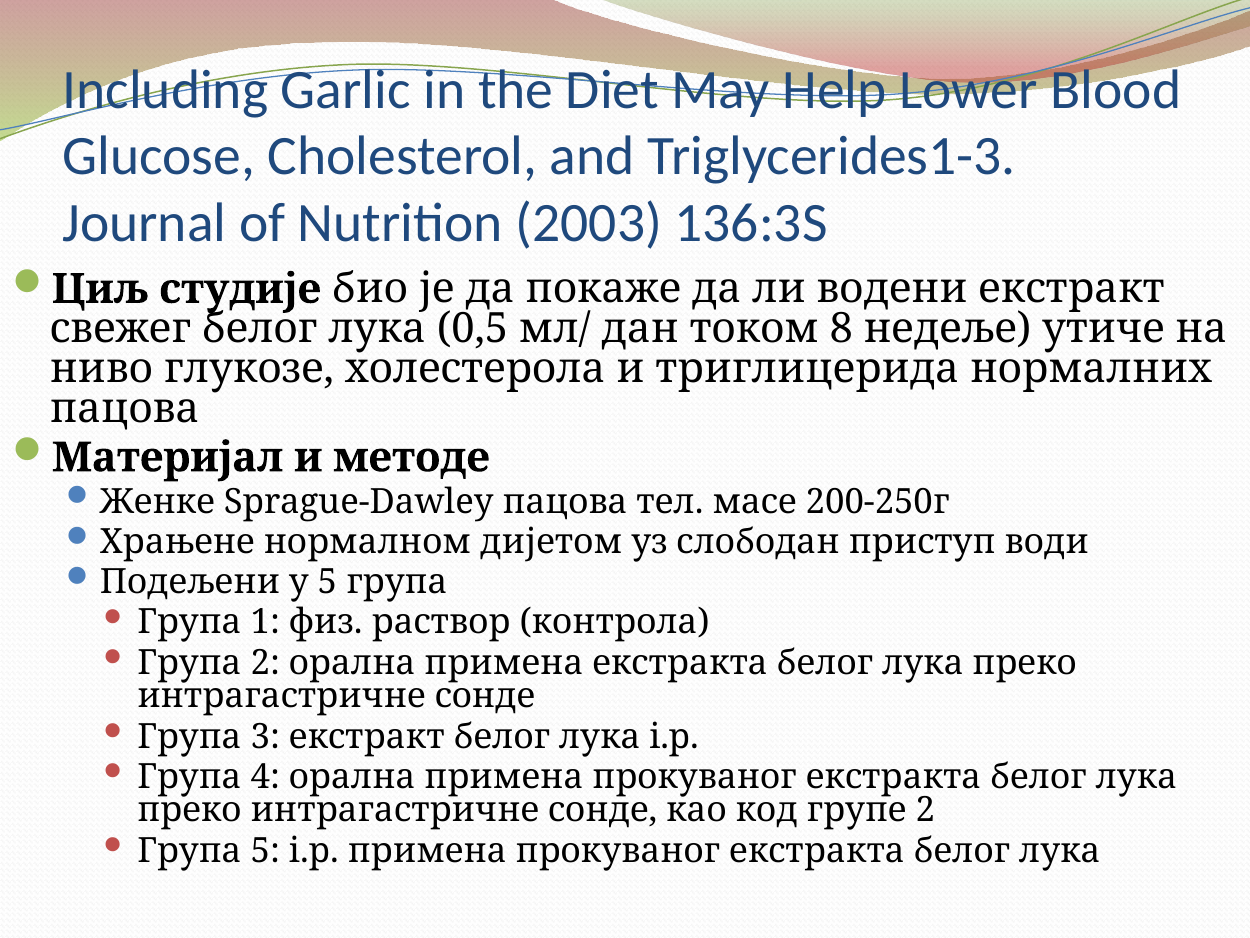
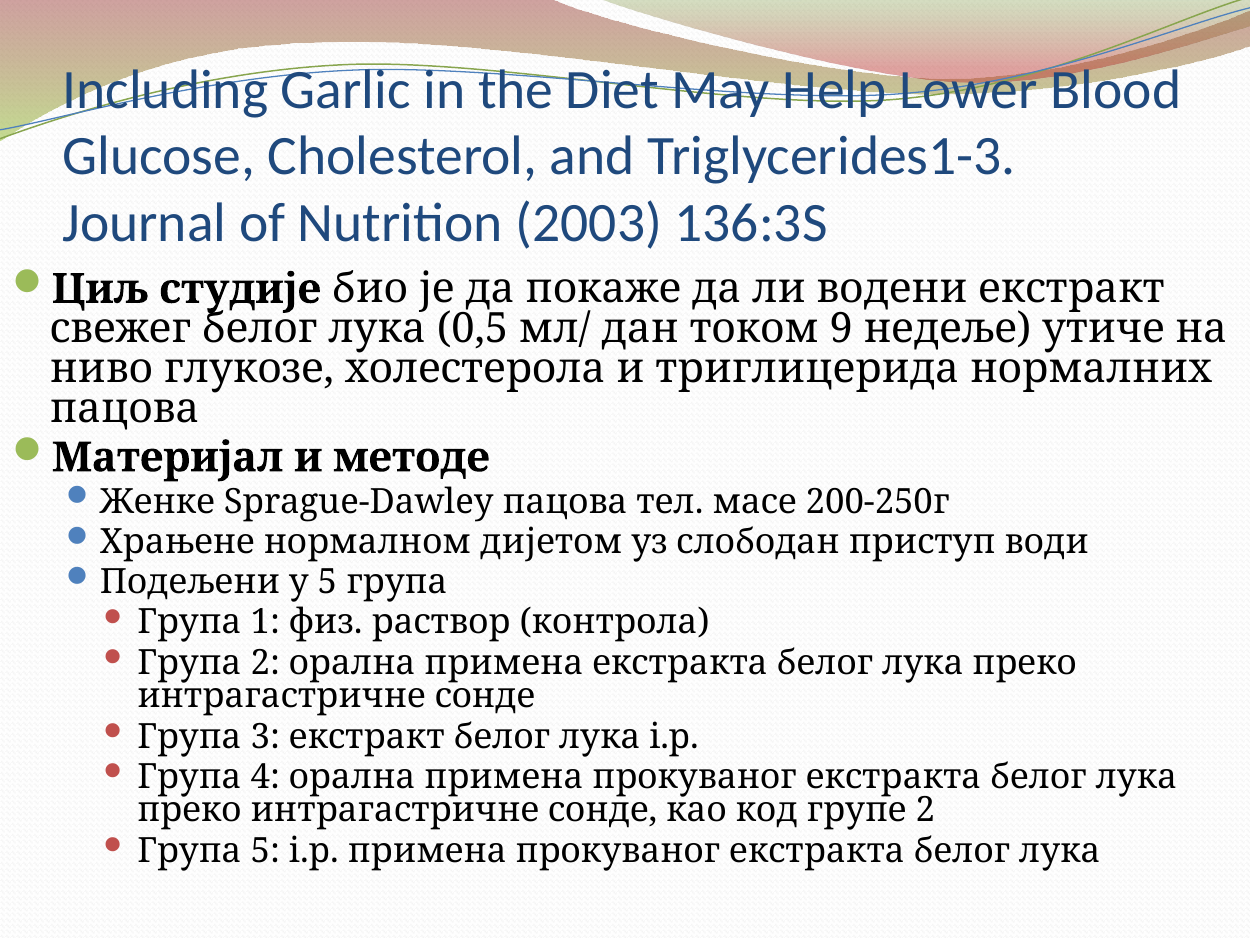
8: 8 -> 9
